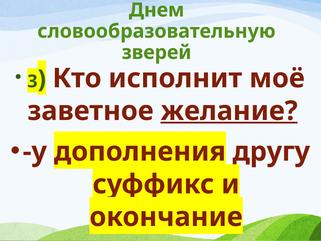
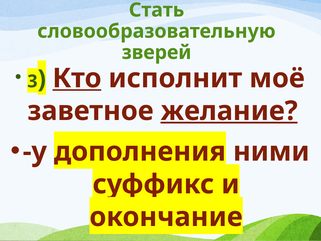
Днем: Днем -> Стать
Кто underline: none -> present
другу: другу -> ними
